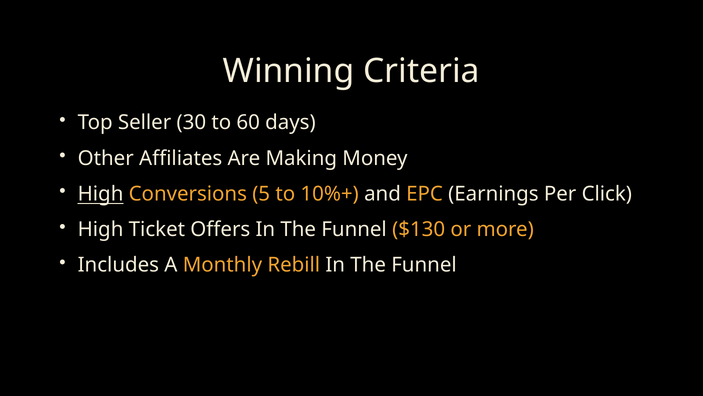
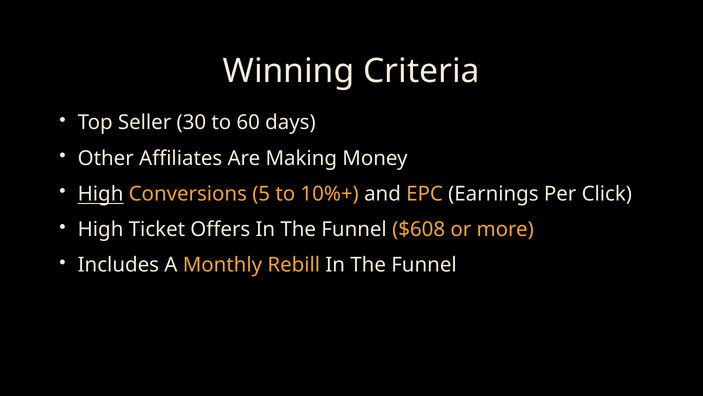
$130: $130 -> $608
